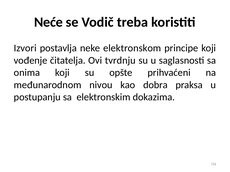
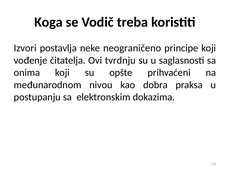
Neće: Neće -> Koga
elektronskom: elektronskom -> neograničeno
